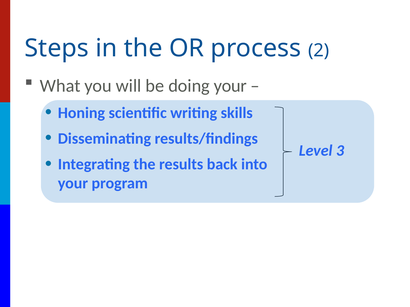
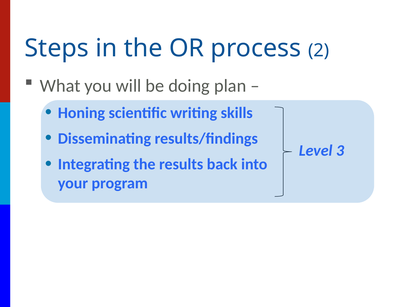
doing your: your -> plan
